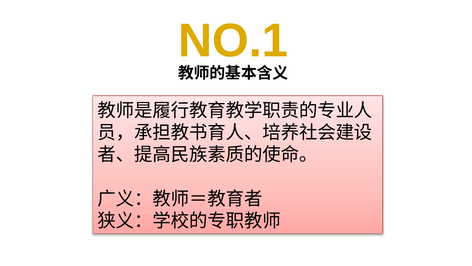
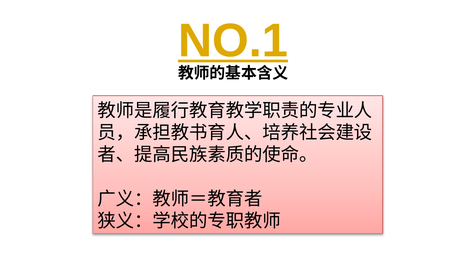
NO.1 underline: none -> present
